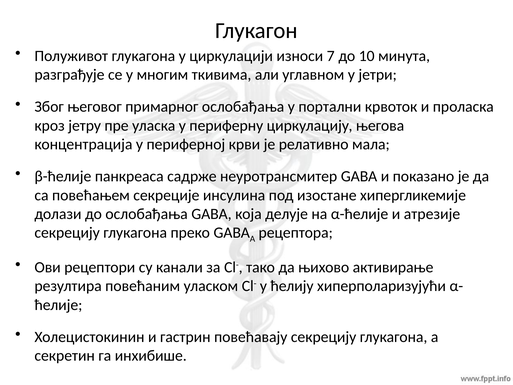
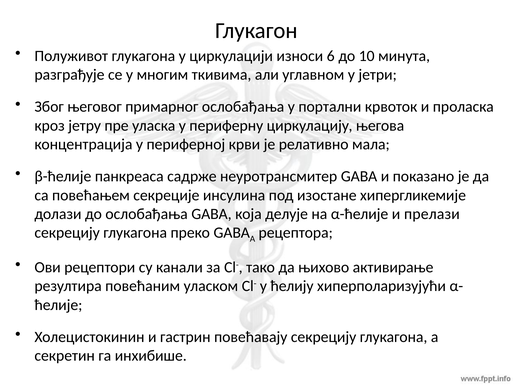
7: 7 -> 6
атрезије: атрезије -> прелази
